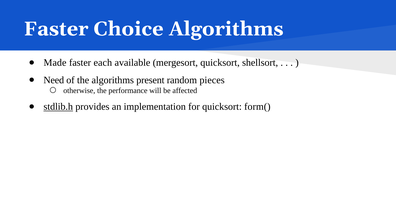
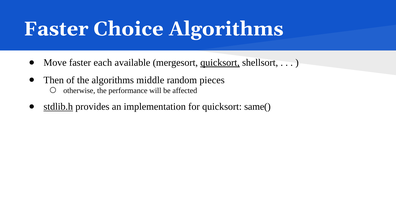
Made: Made -> Move
quicksort at (220, 63) underline: none -> present
Need: Need -> Then
present: present -> middle
form(: form( -> same(
